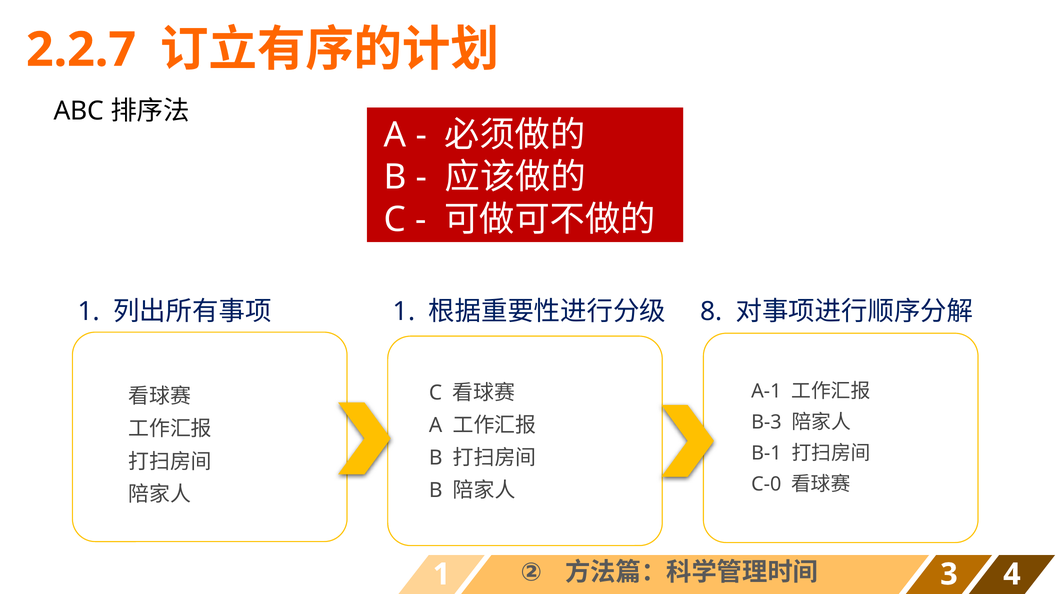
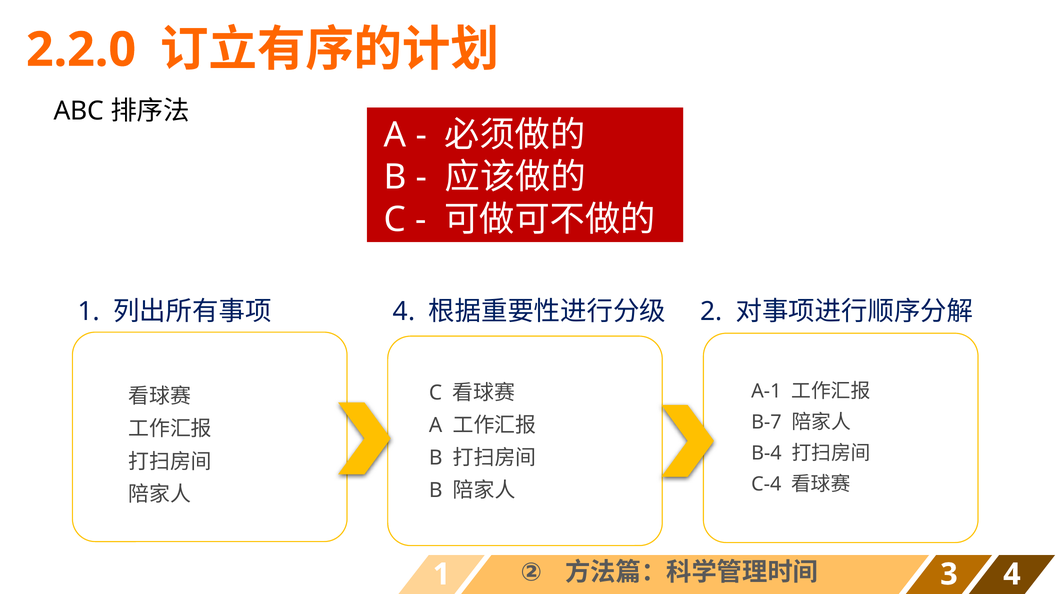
2.2.7: 2.2.7 -> 2.2.0
1 at (404, 311): 1 -> 4
8: 8 -> 2
B-3: B-3 -> B-7
B-1: B-1 -> B-4
C-0: C-0 -> C-4
